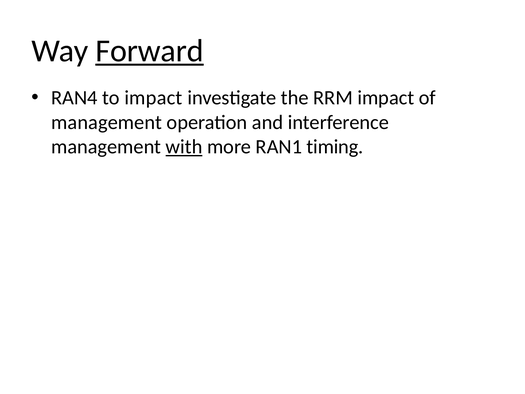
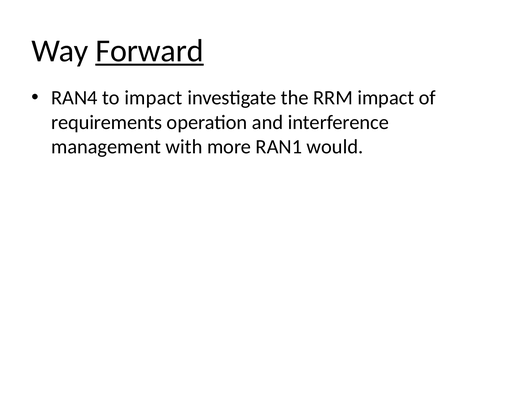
management at (107, 122): management -> requirements
with underline: present -> none
timing: timing -> would
